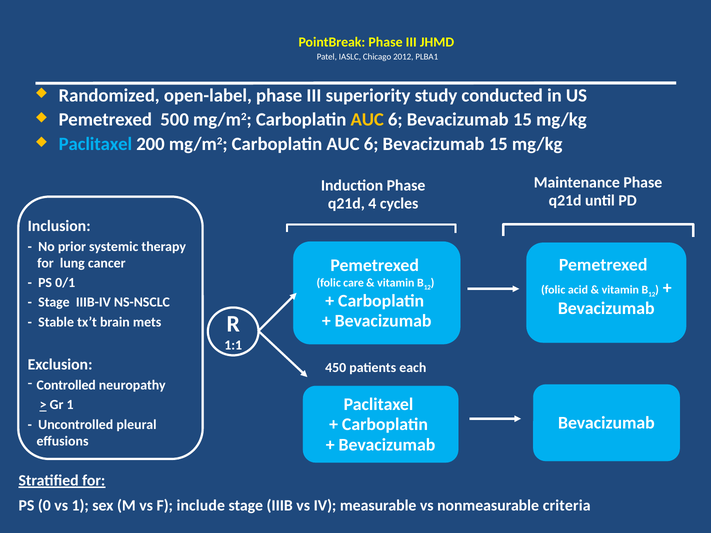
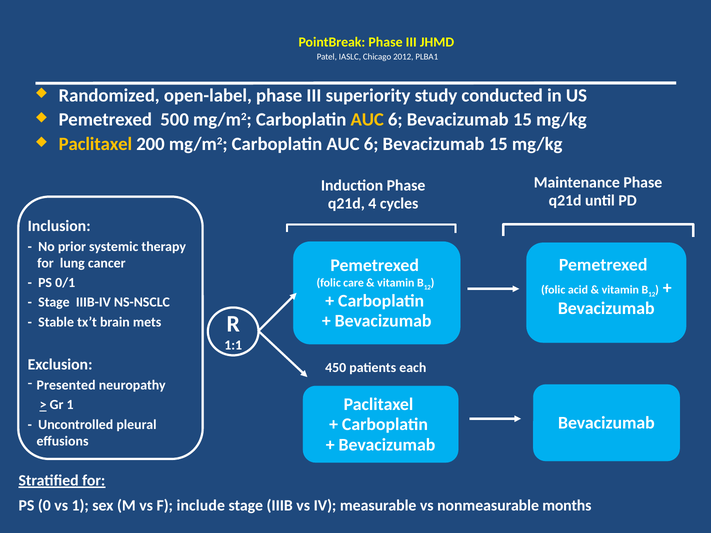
Paclitaxel at (95, 144) colour: light blue -> yellow
Controlled: Controlled -> Presented
criteria: criteria -> months
